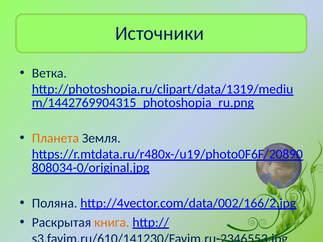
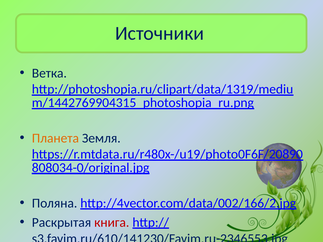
книга colour: orange -> red
